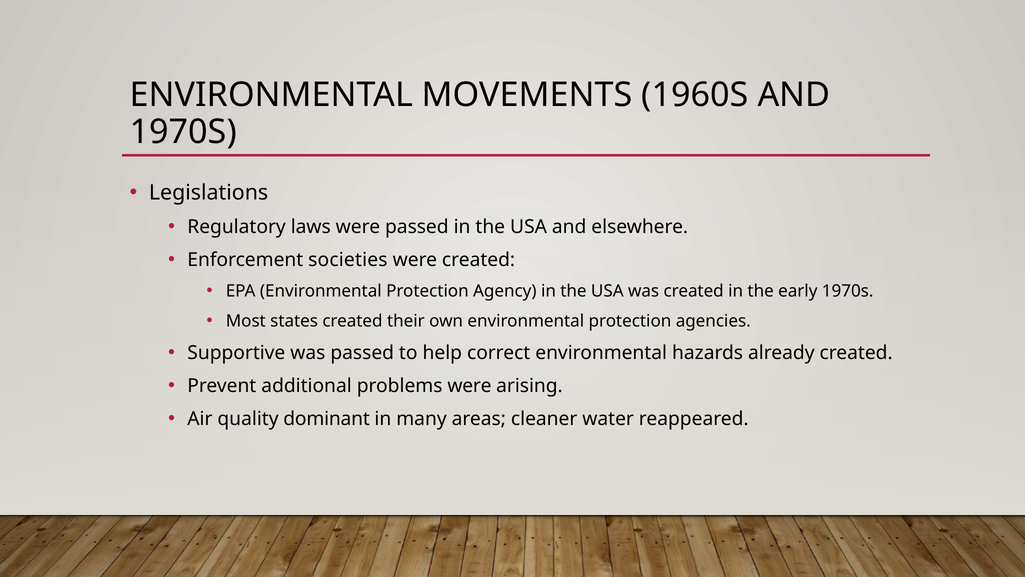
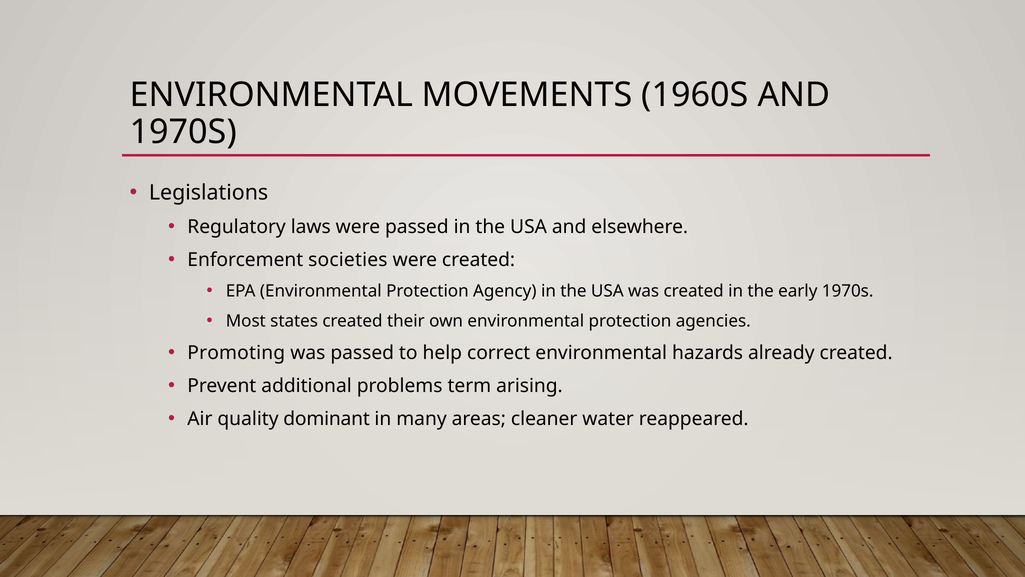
Supportive: Supportive -> Promoting
problems were: were -> term
